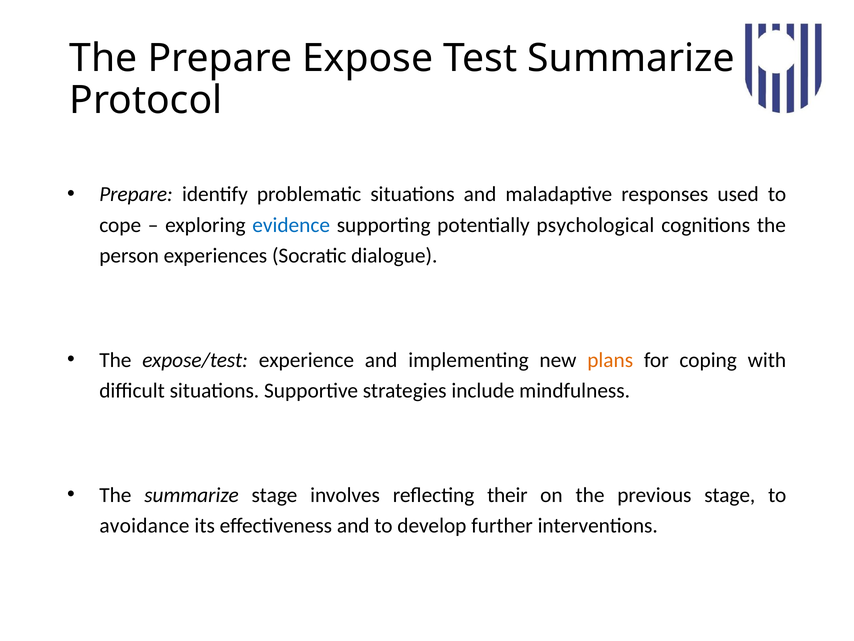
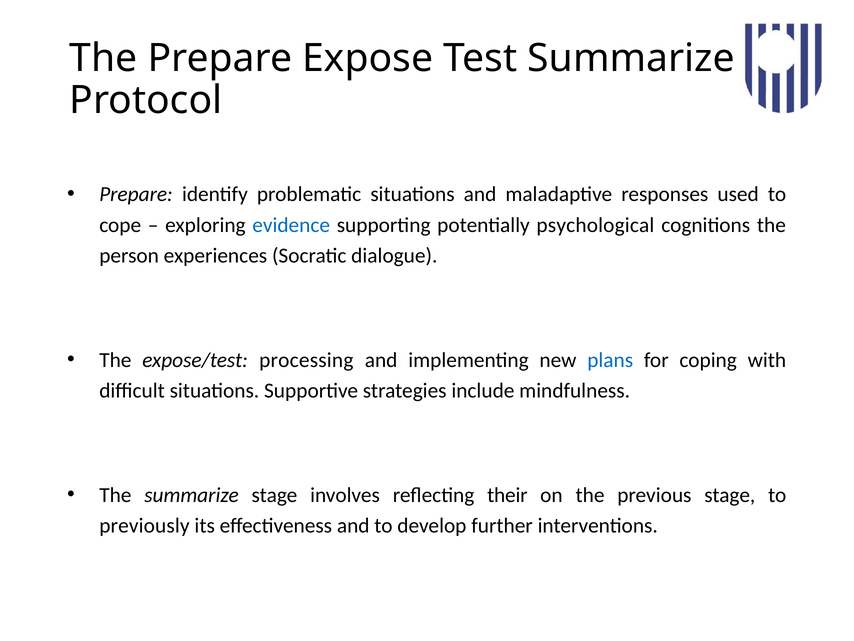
experience: experience -> processing
plans colour: orange -> blue
avoidance: avoidance -> previously
